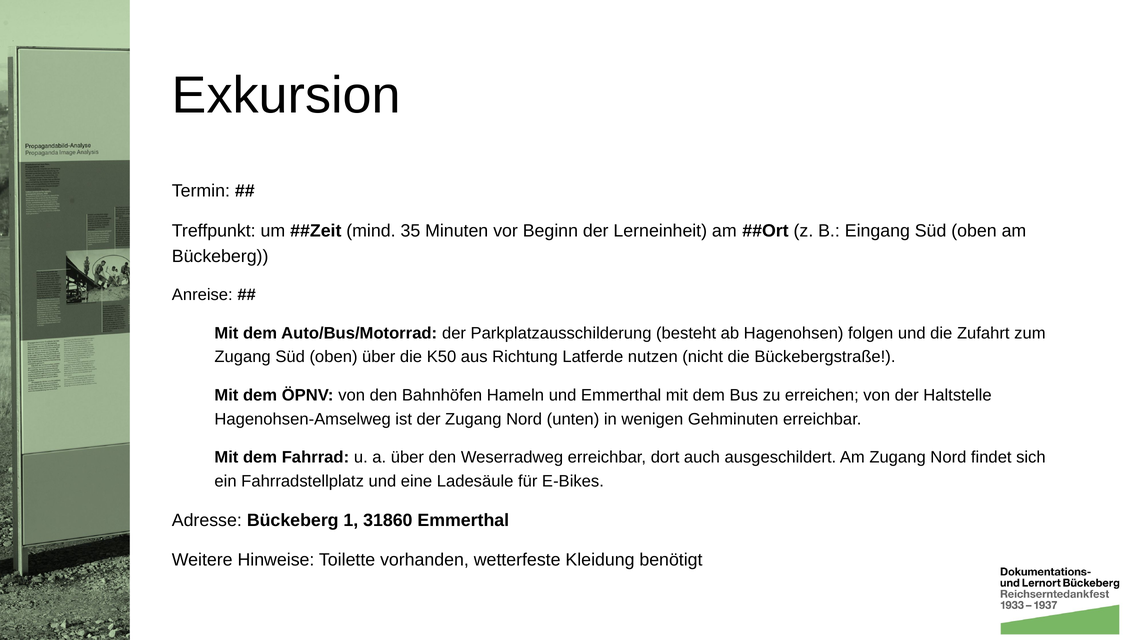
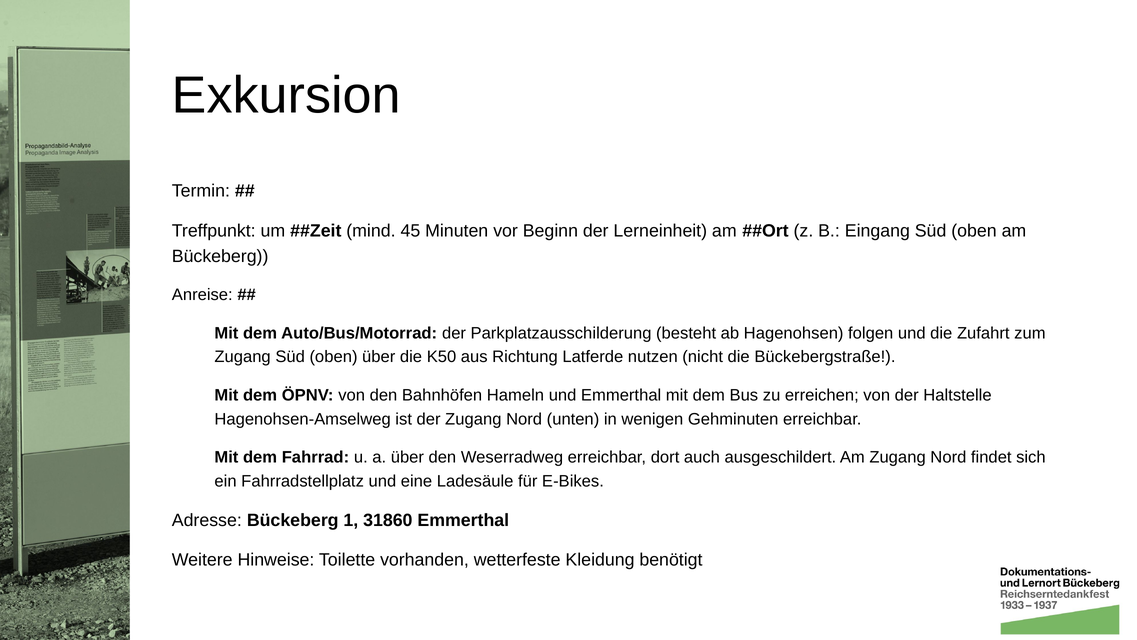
35: 35 -> 45
